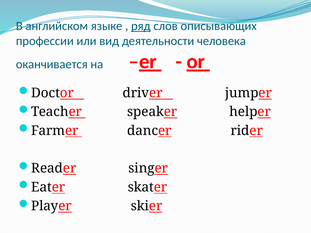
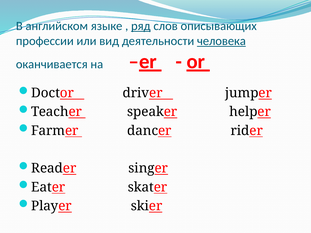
человека underline: none -> present
